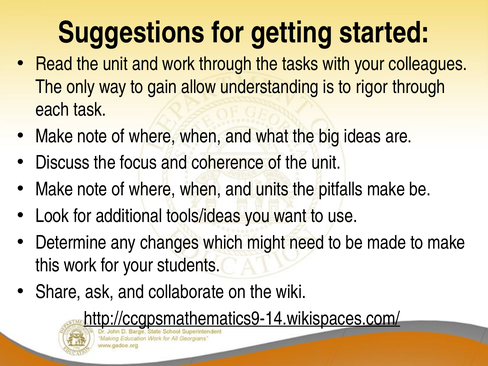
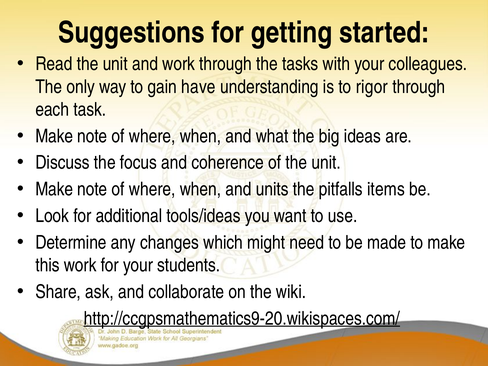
allow: allow -> have
pitfalls make: make -> items
http://ccgpsmathematics9-14.wikispaces.com/: http://ccgpsmathematics9-14.wikispaces.com/ -> http://ccgpsmathematics9-20.wikispaces.com/
